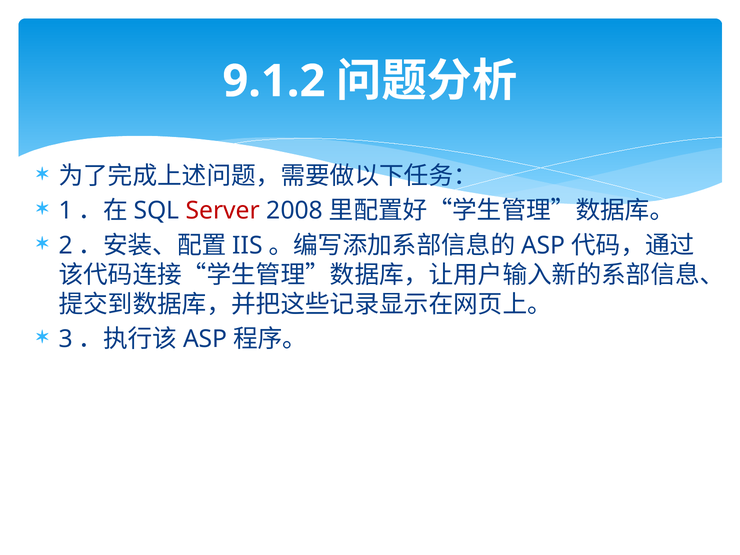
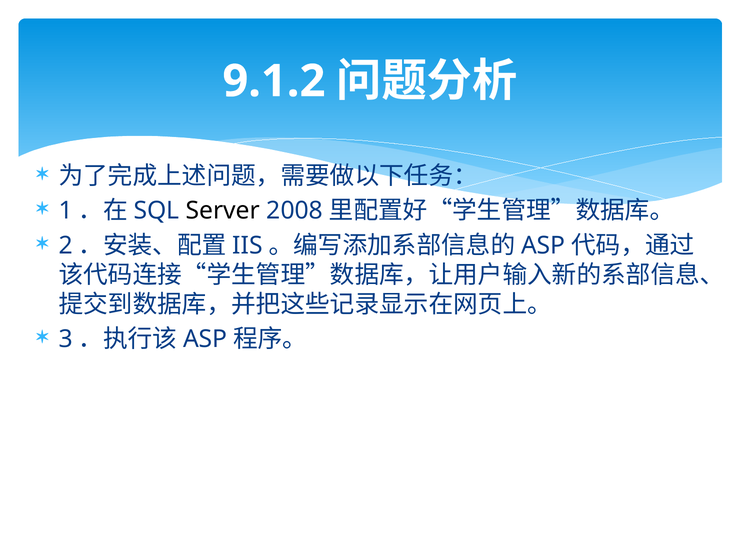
Server colour: red -> black
